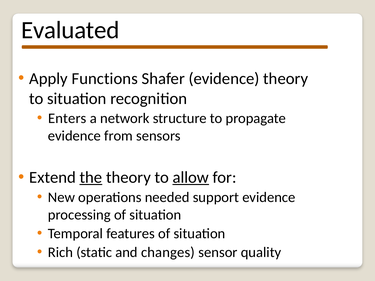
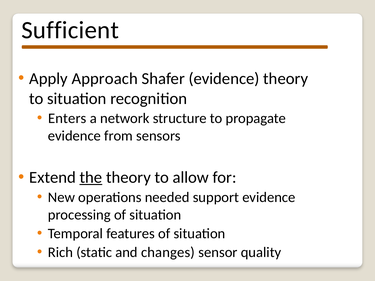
Evaluated: Evaluated -> Sufficient
Functions: Functions -> Approach
allow underline: present -> none
